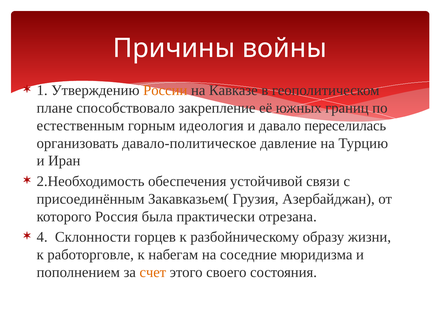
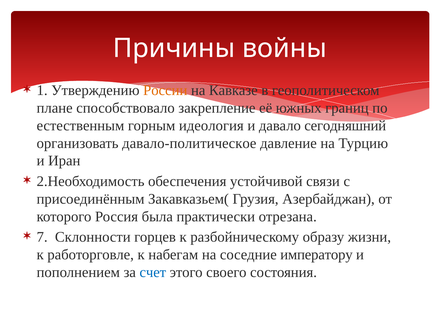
переселилась: переселилась -> сегодняшний
4: 4 -> 7
мюридизма: мюридизма -> императору
счет colour: orange -> blue
